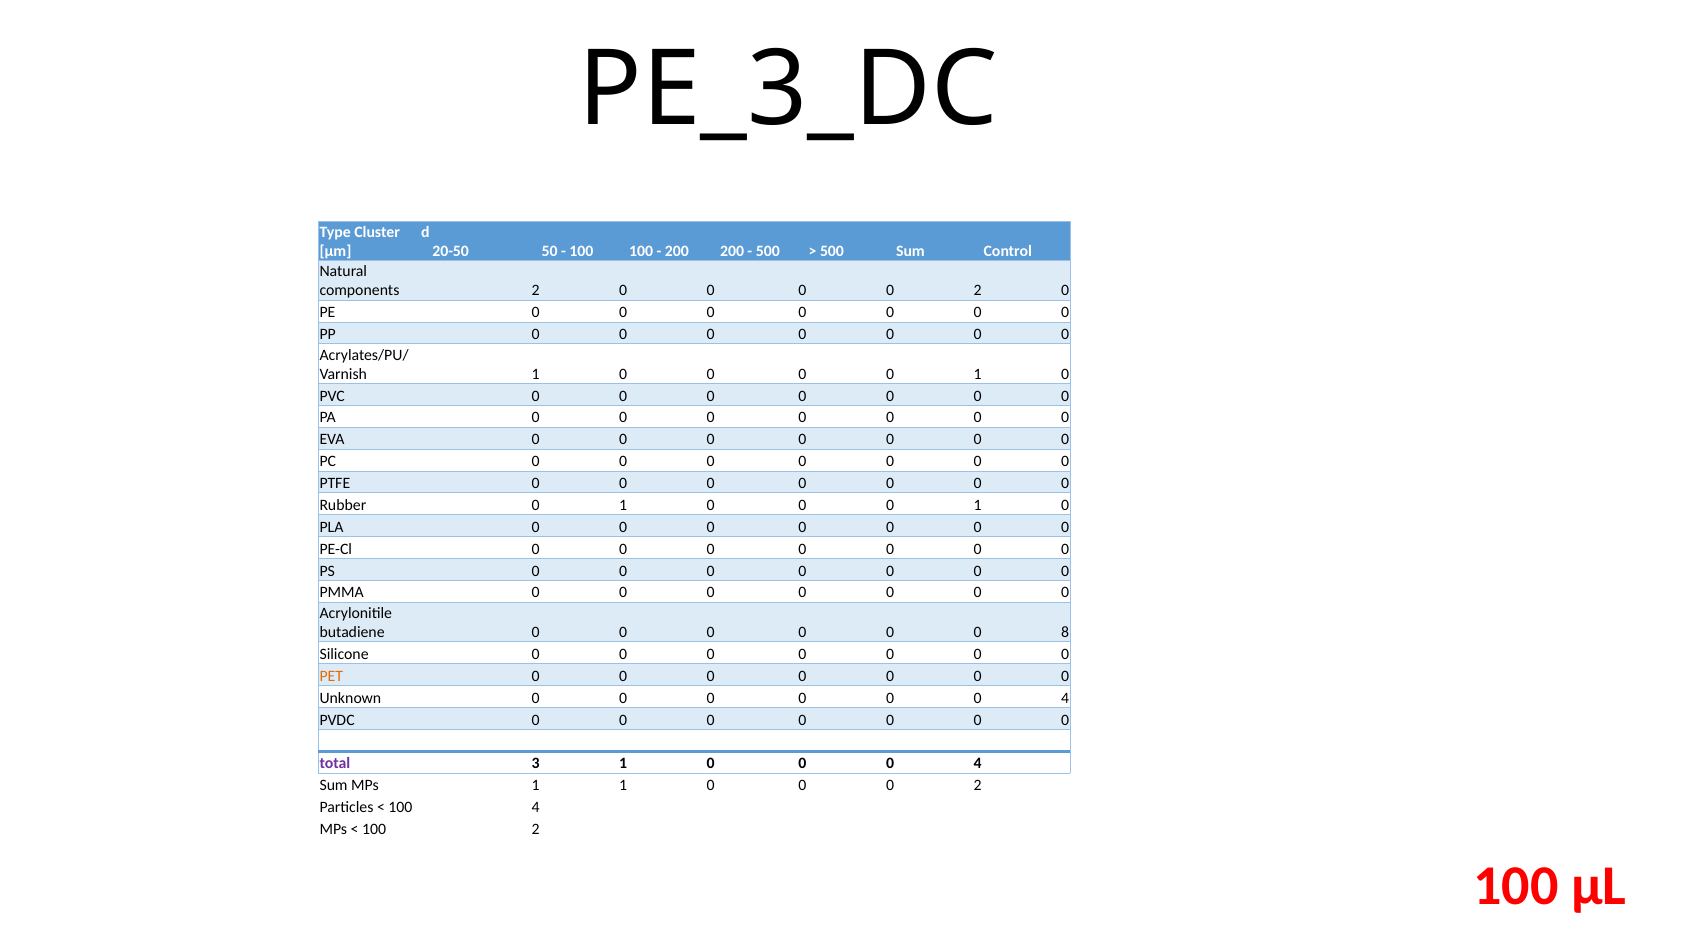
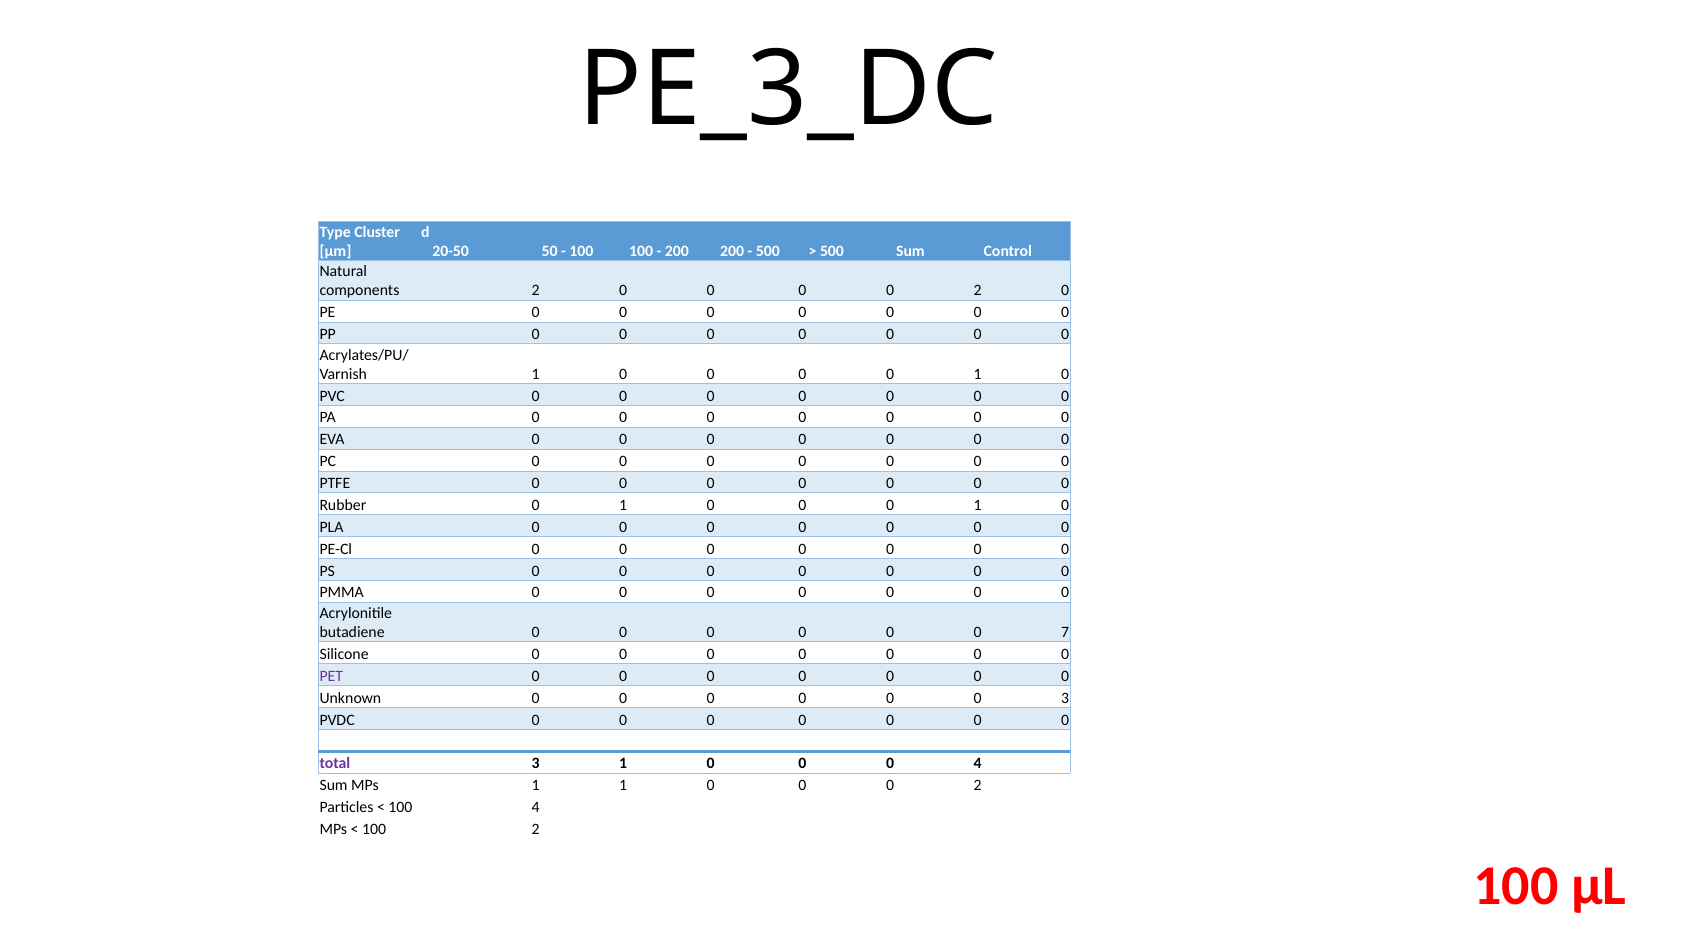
8: 8 -> 7
PET colour: orange -> purple
4 at (1065, 698): 4 -> 3
